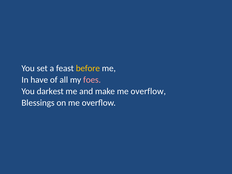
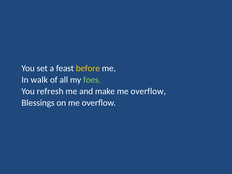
have: have -> walk
foes colour: pink -> light green
darkest: darkest -> refresh
